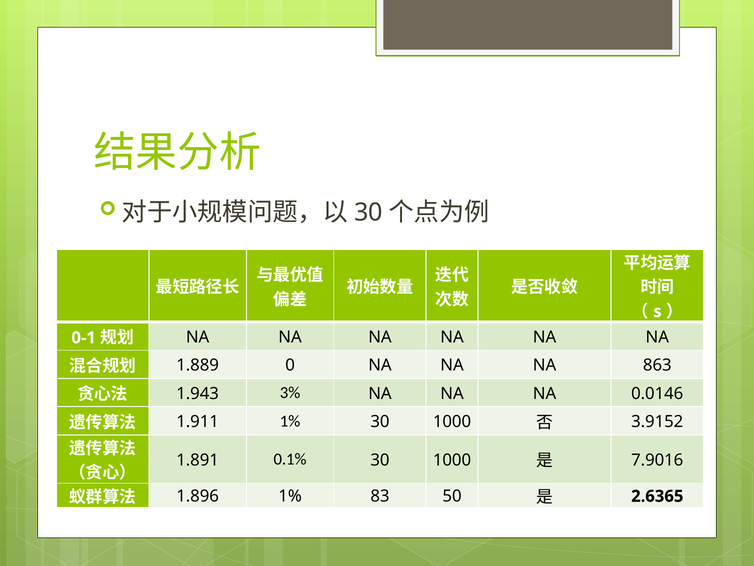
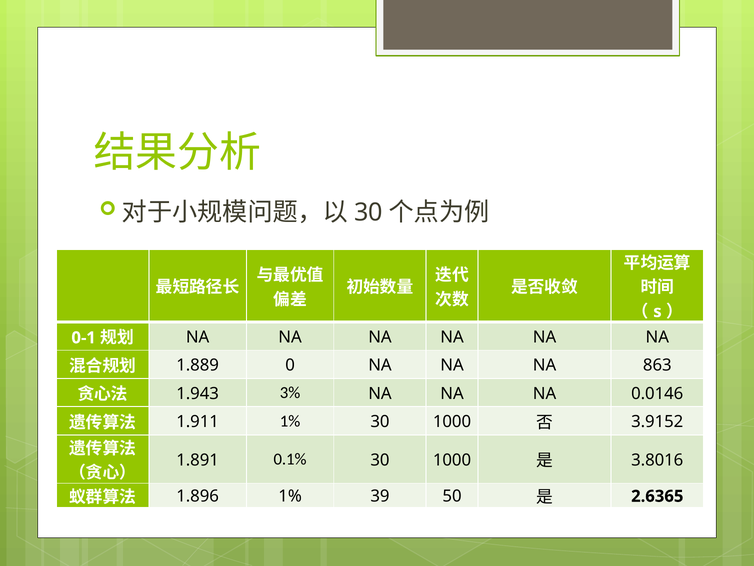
7.9016: 7.9016 -> 3.8016
83: 83 -> 39
